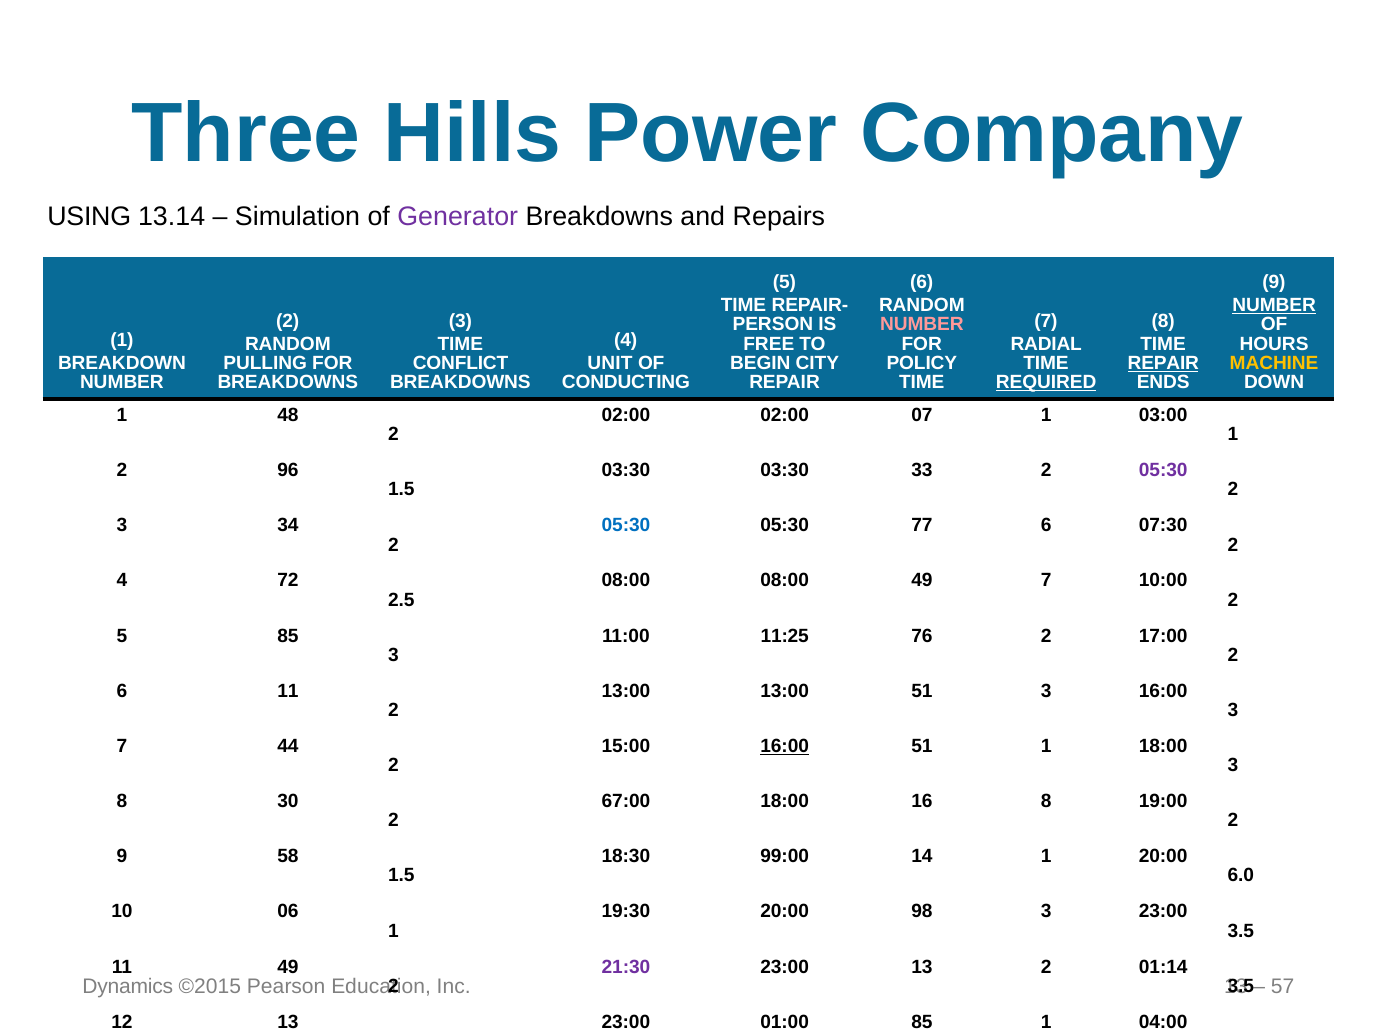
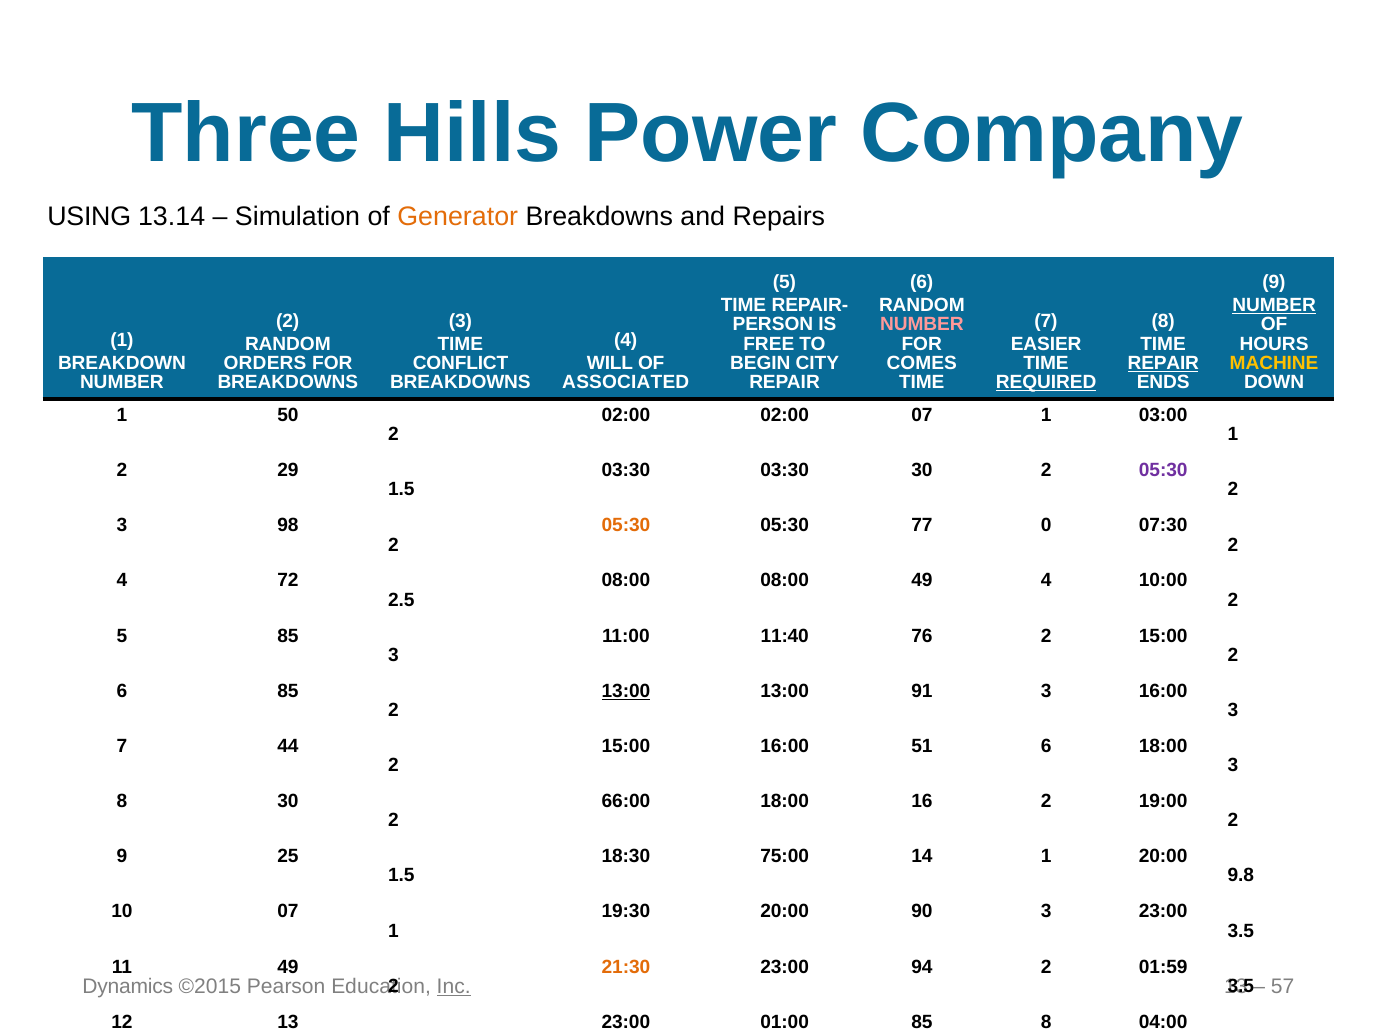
Generator colour: purple -> orange
RADIAL: RADIAL -> EASIER
PULLING: PULLING -> ORDERS
UNIT: UNIT -> WILL
POLICY: POLICY -> COMES
CONDUCTING: CONDUCTING -> ASSOCIATED
48: 48 -> 50
96: 96 -> 29
03:30 33: 33 -> 30
34: 34 -> 98
05:30 at (626, 525) colour: blue -> orange
77 6: 6 -> 0
49 7: 7 -> 4
11:25: 11:25 -> 11:40
76 2 17:00: 17:00 -> 15:00
6 11: 11 -> 85
13:00 at (626, 691) underline: none -> present
13:00 51: 51 -> 91
16:00 at (785, 746) underline: present -> none
51 1: 1 -> 6
67:00: 67:00 -> 66:00
16 8: 8 -> 2
58: 58 -> 25
99:00: 99:00 -> 75:00
6.0: 6.0 -> 9.8
10 06: 06 -> 07
98: 98 -> 90
21:30 colour: purple -> orange
23:00 13: 13 -> 94
01:14: 01:14 -> 01:59
Inc underline: none -> present
85 1: 1 -> 8
